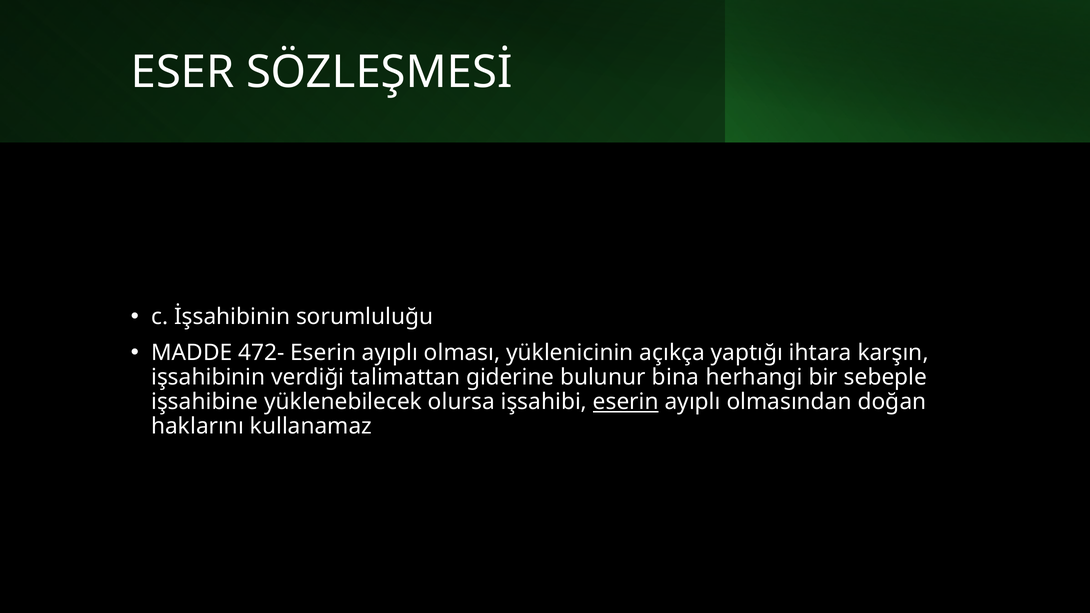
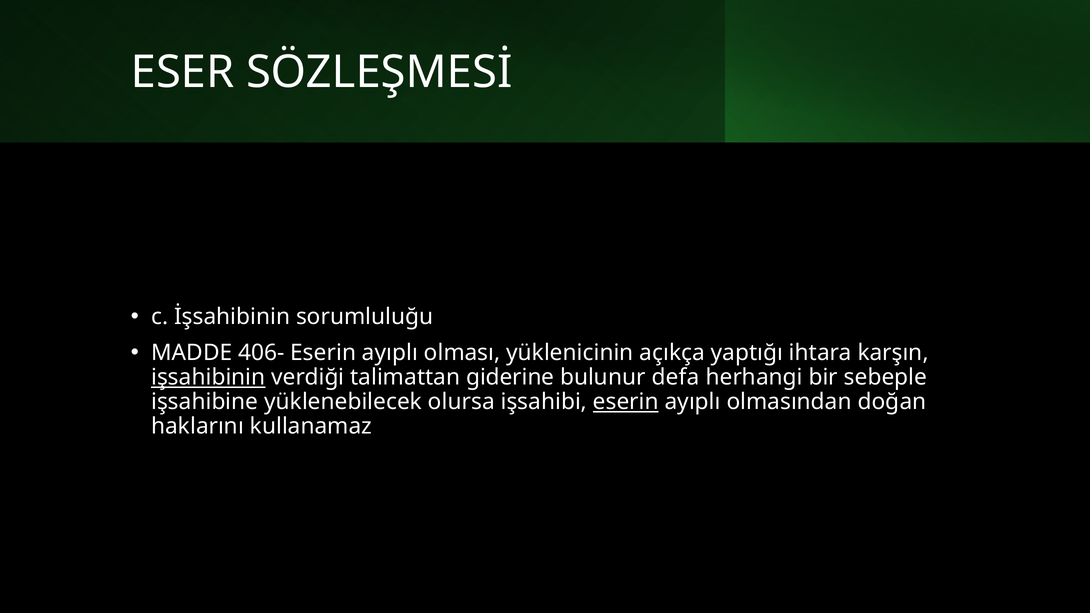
472-: 472- -> 406-
işsahibinin underline: none -> present
bina: bina -> defa
